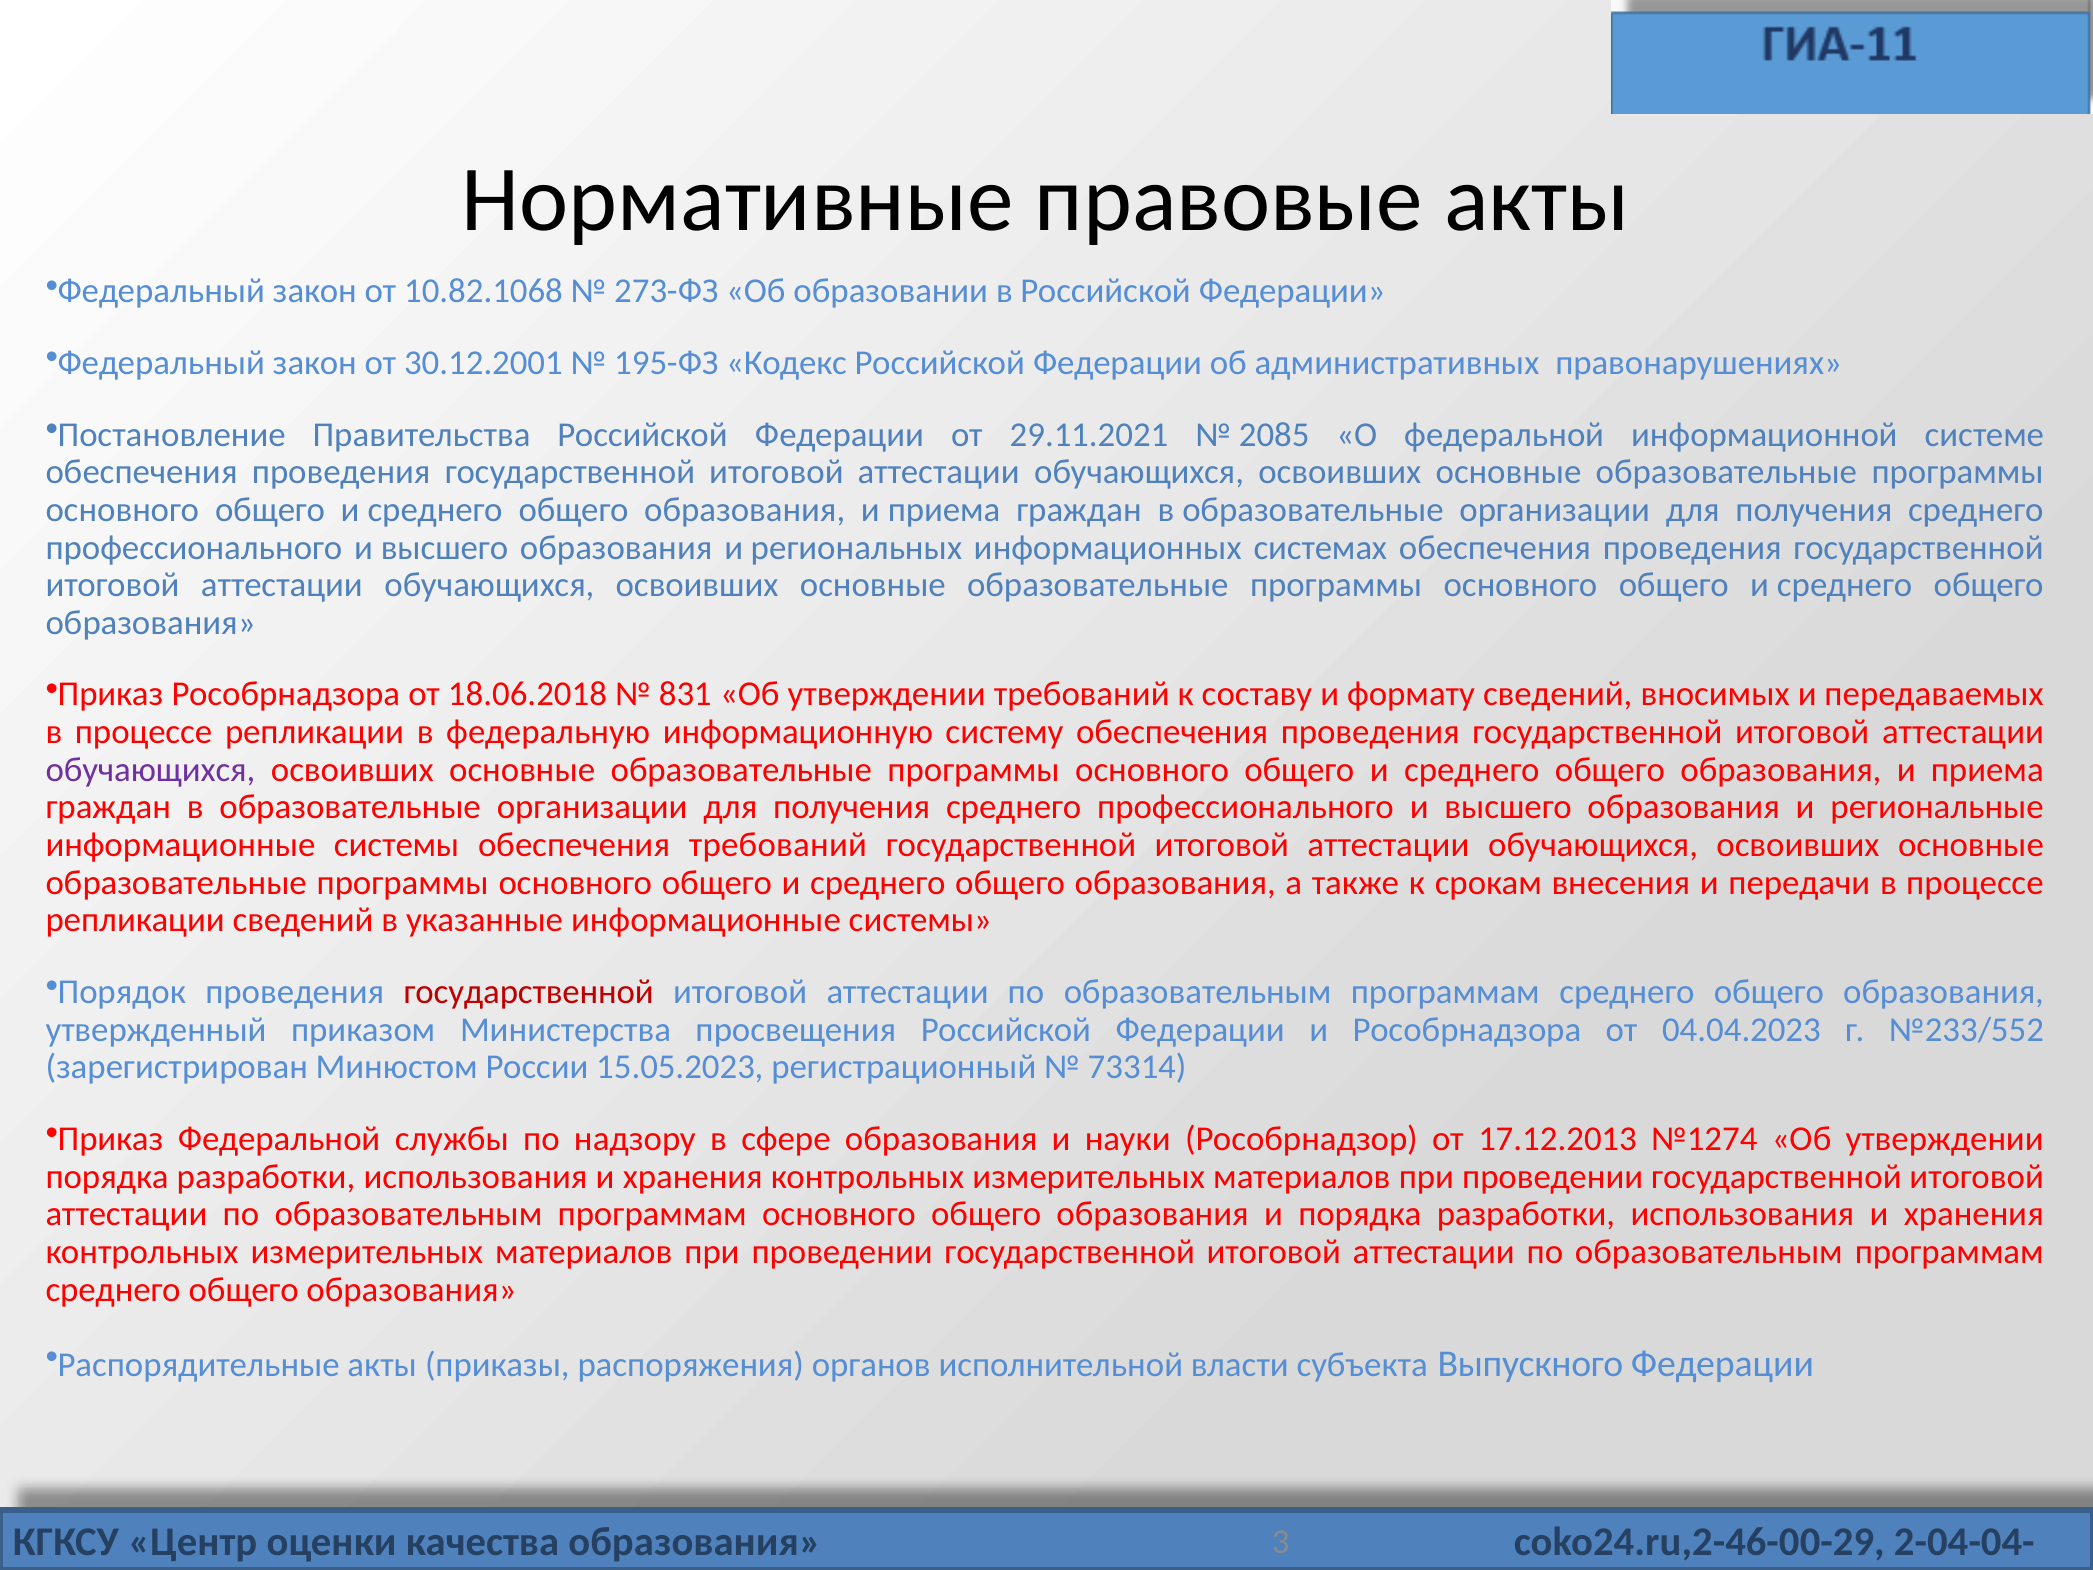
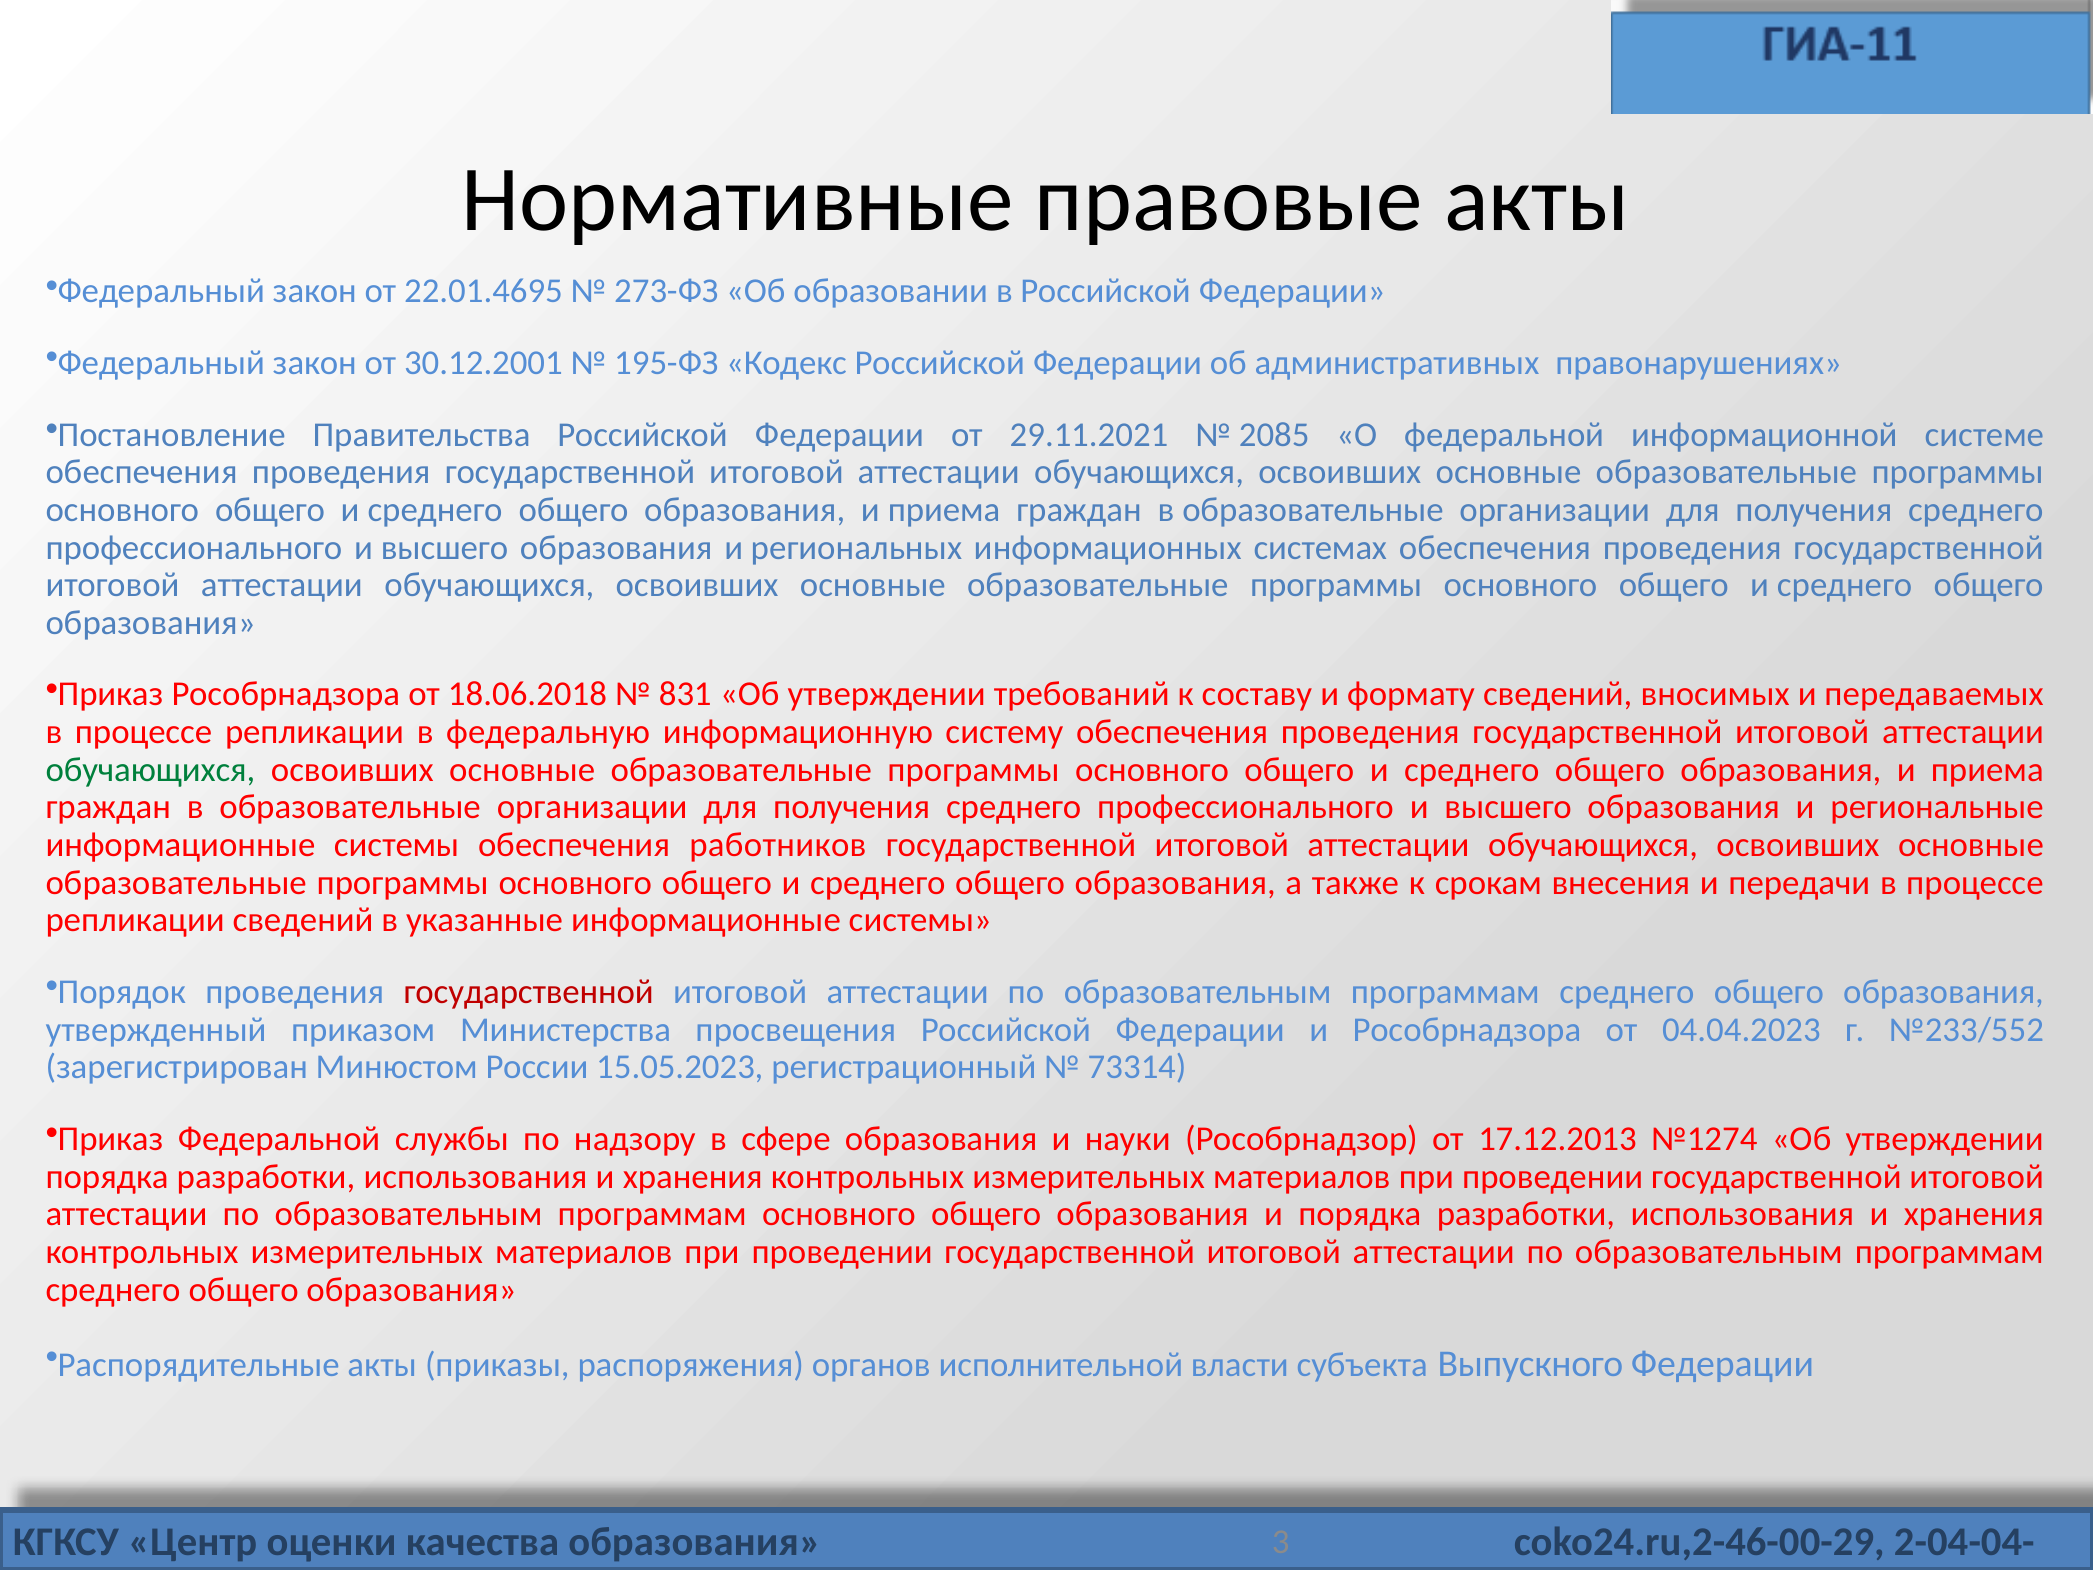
10.82.1068: 10.82.1068 -> 22.01.4695
обучающихся at (150, 770) colour: purple -> green
обеспечения требований: требований -> работников
